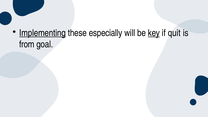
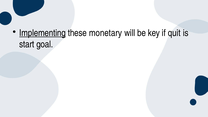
especially: especially -> monetary
key underline: present -> none
from: from -> start
